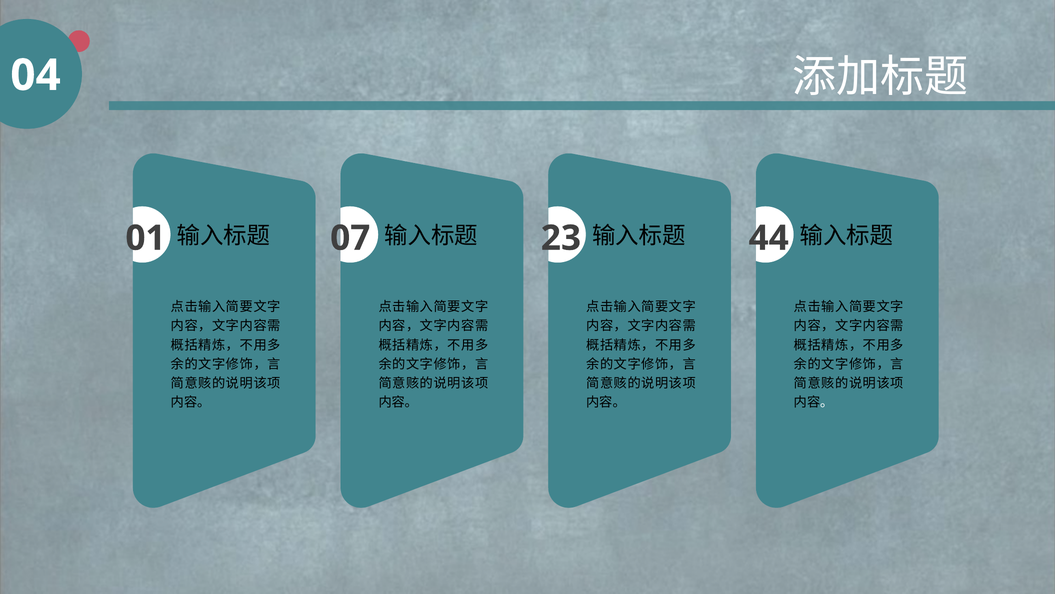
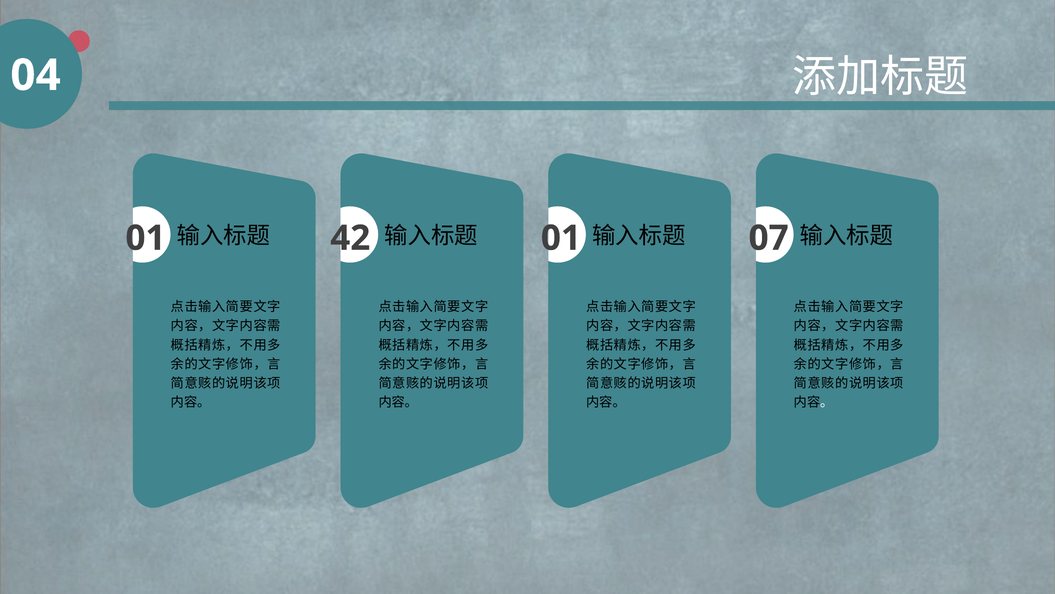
07: 07 -> 42
23 at (561, 238): 23 -> 01
44: 44 -> 07
